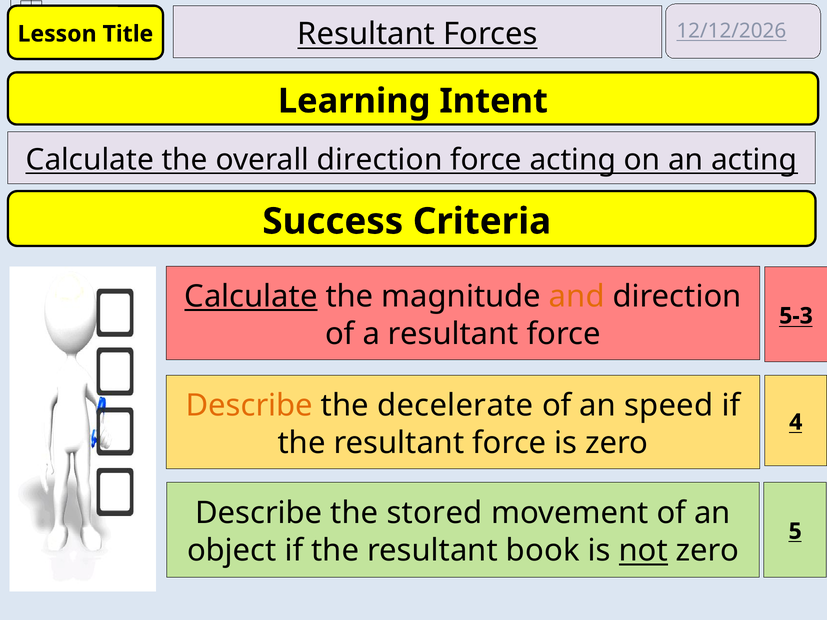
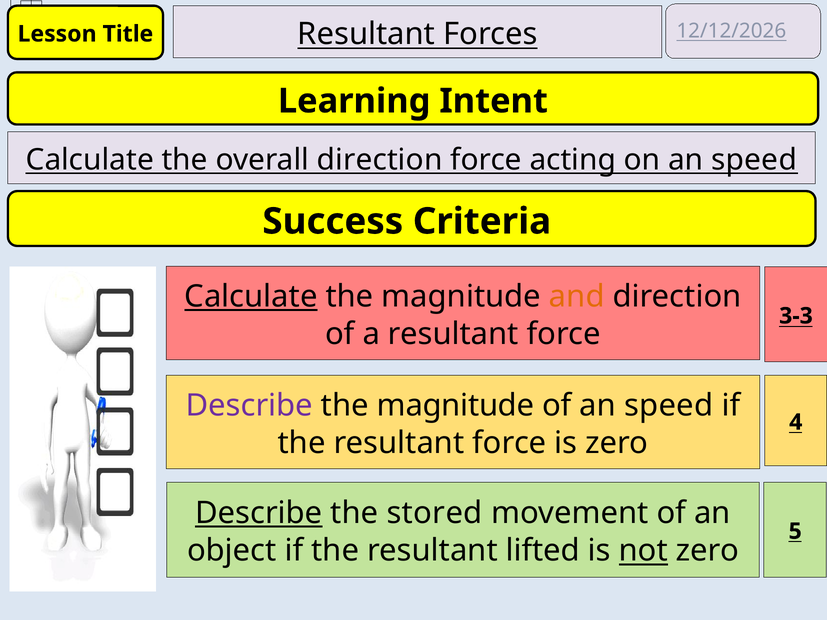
on an acting: acting -> speed
5-3: 5-3 -> 3-3
Describe at (249, 406) colour: orange -> purple
decelerate at (455, 406): decelerate -> magnitude
Describe at (259, 513) underline: none -> present
book: book -> lifted
